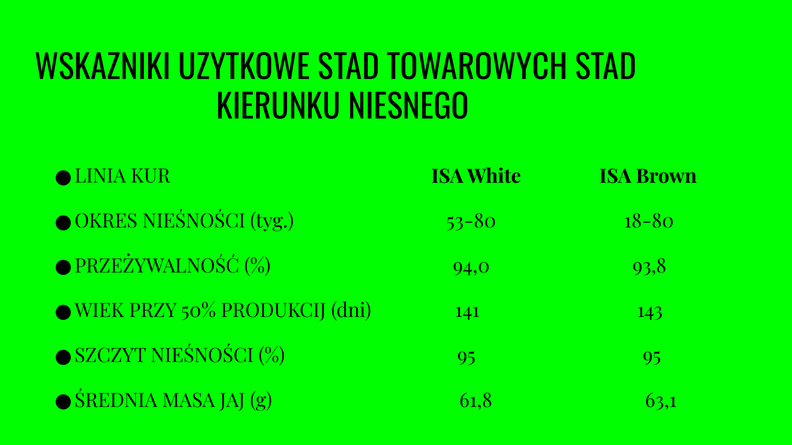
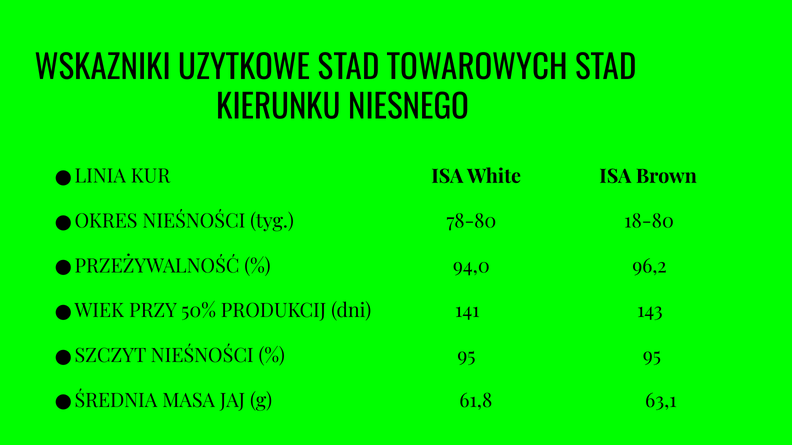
53-80: 53-80 -> 78-80
93,8: 93,8 -> 96,2
